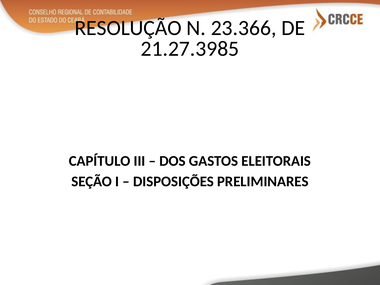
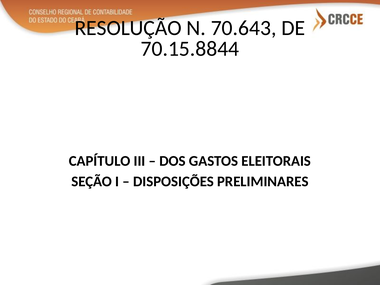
23.366: 23.366 -> 70.643
21.27.3985: 21.27.3985 -> 70.15.8844
